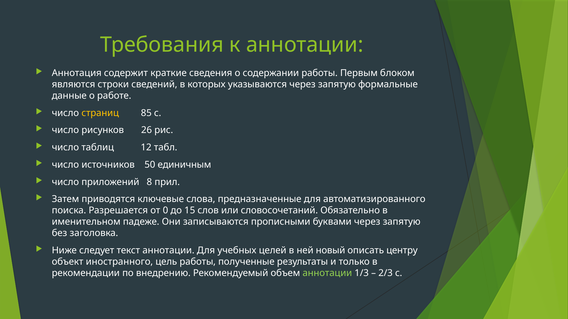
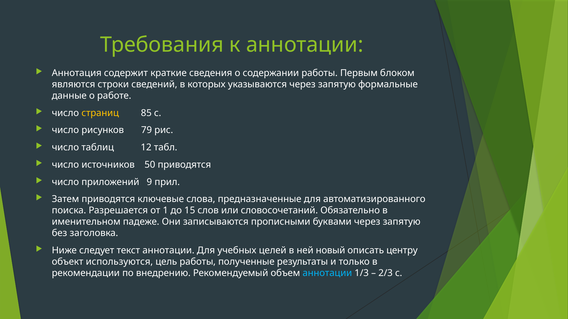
26: 26 -> 79
50 единичным: единичным -> приводятся
8: 8 -> 9
0: 0 -> 1
иностранного: иностранного -> используются
аннотации at (327, 274) colour: light green -> light blue
